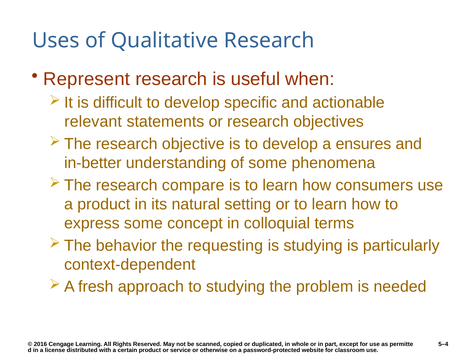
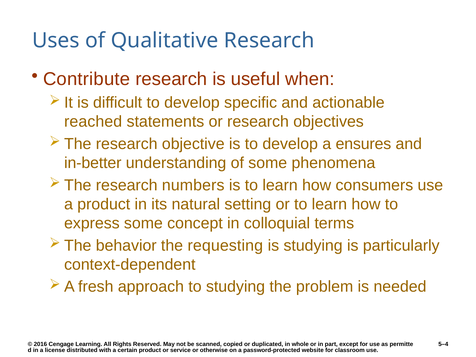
Represent: Represent -> Contribute
relevant: relevant -> reached
compare: compare -> numbers
